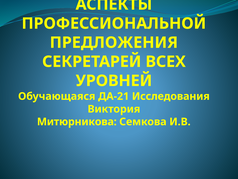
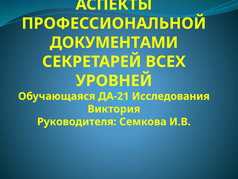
ПРЕДЛОЖЕНИЯ: ПРЕДЛОЖЕНИЯ -> ДОКУМЕНТАМИ
Митюрникова: Митюрникова -> Руководителя
